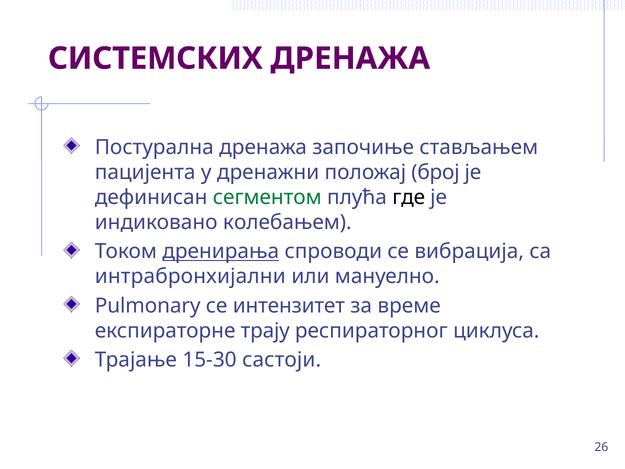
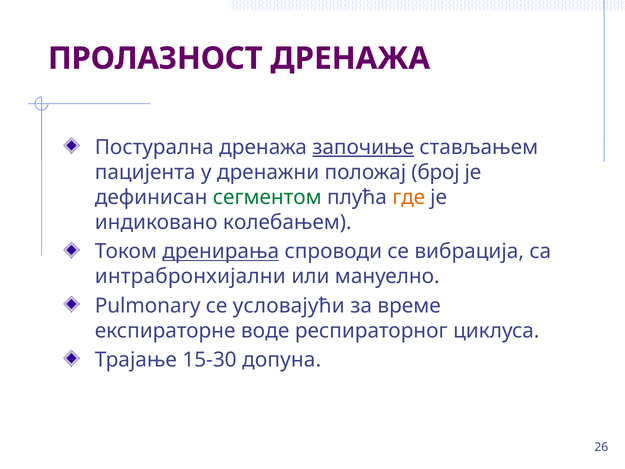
СИСТЕМСКИХ: СИСТЕМСКИХ -> ПРОЛАЗНОСТ
започиње underline: none -> present
где colour: black -> orange
интензитет: интензитет -> условајући
трају: трају -> воде
састоји: састоји -> допуна
